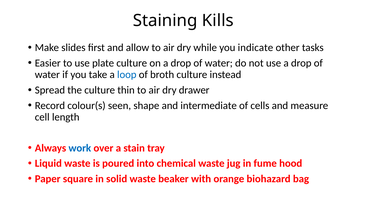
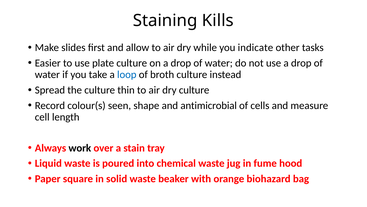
dry drawer: drawer -> culture
intermediate: intermediate -> antimicrobial
work colour: blue -> black
